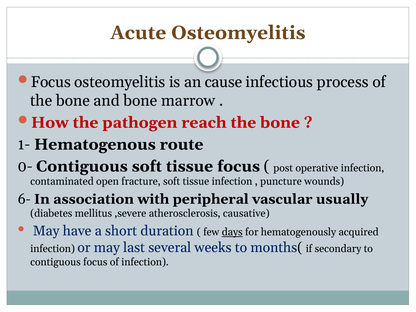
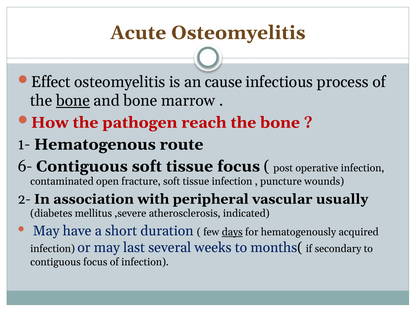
Focus at (51, 82): Focus -> Effect
bone at (73, 101) underline: none -> present
0-: 0- -> 6-
6-: 6- -> 2-
causative: causative -> indicated
